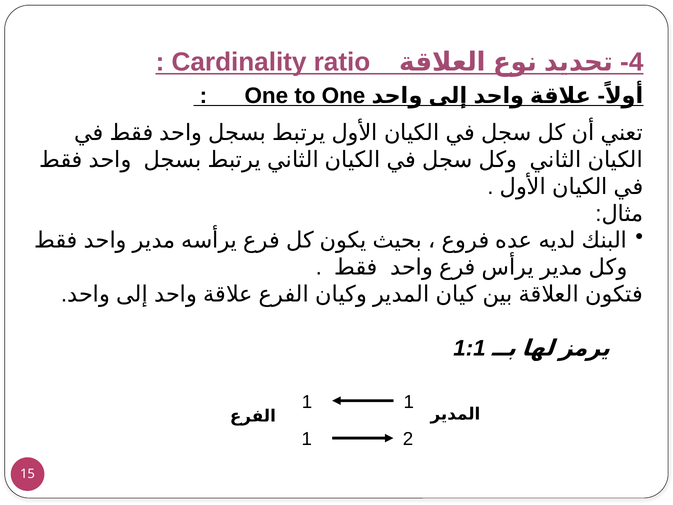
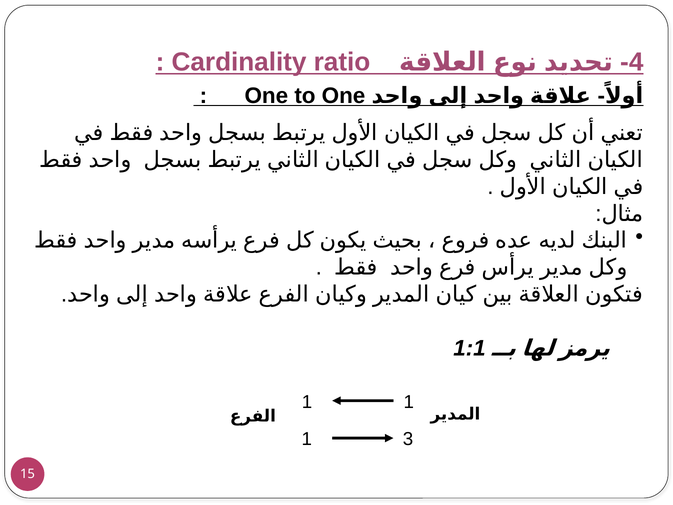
2: 2 -> 3
